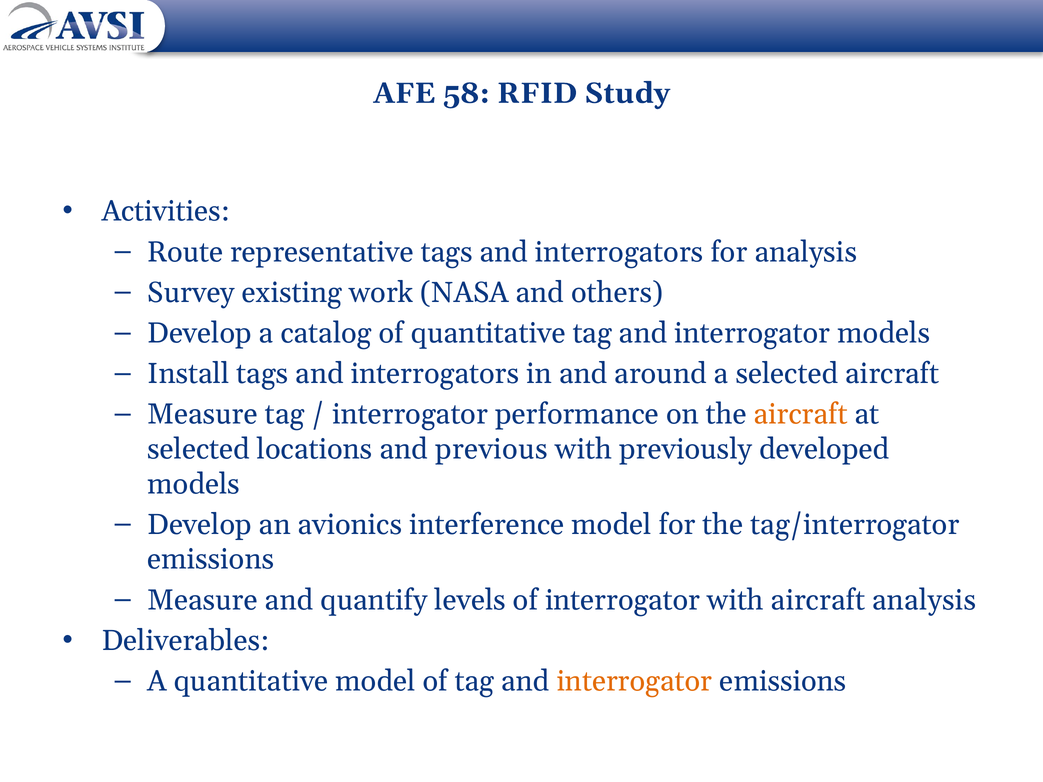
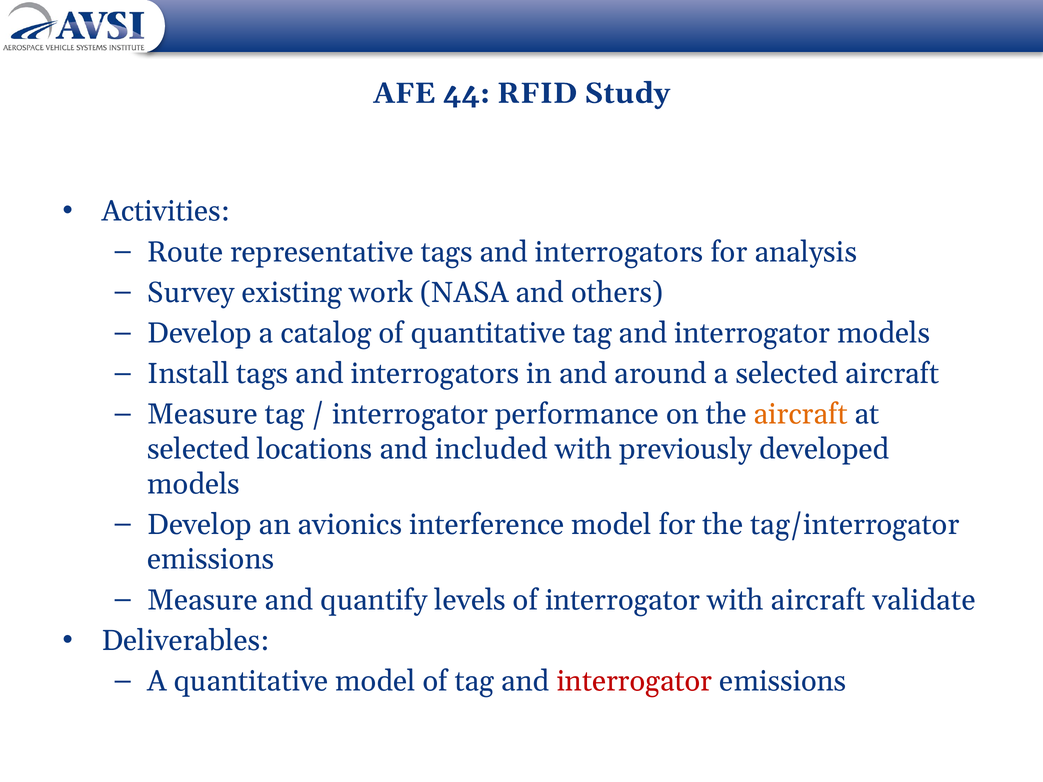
58: 58 -> 44
previous: previous -> included
aircraft analysis: analysis -> validate
interrogator at (634, 681) colour: orange -> red
